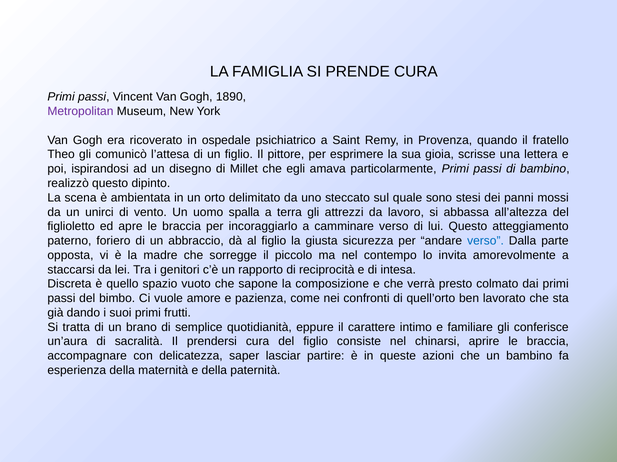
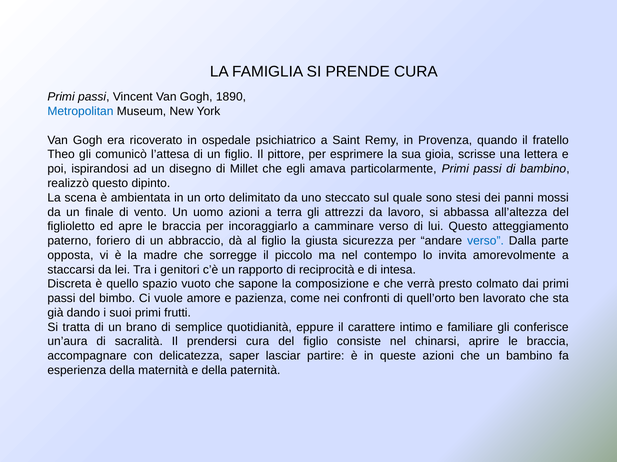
Metropolitan colour: purple -> blue
unirci: unirci -> finale
uomo spalla: spalla -> azioni
